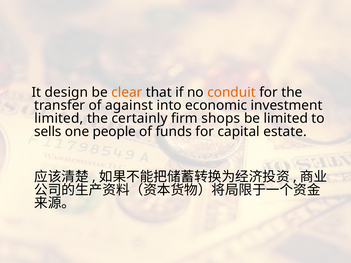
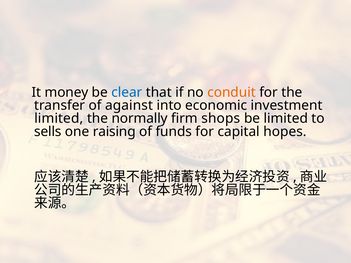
design: design -> money
clear colour: orange -> blue
certainly: certainly -> normally
people: people -> raising
estate: estate -> hopes
